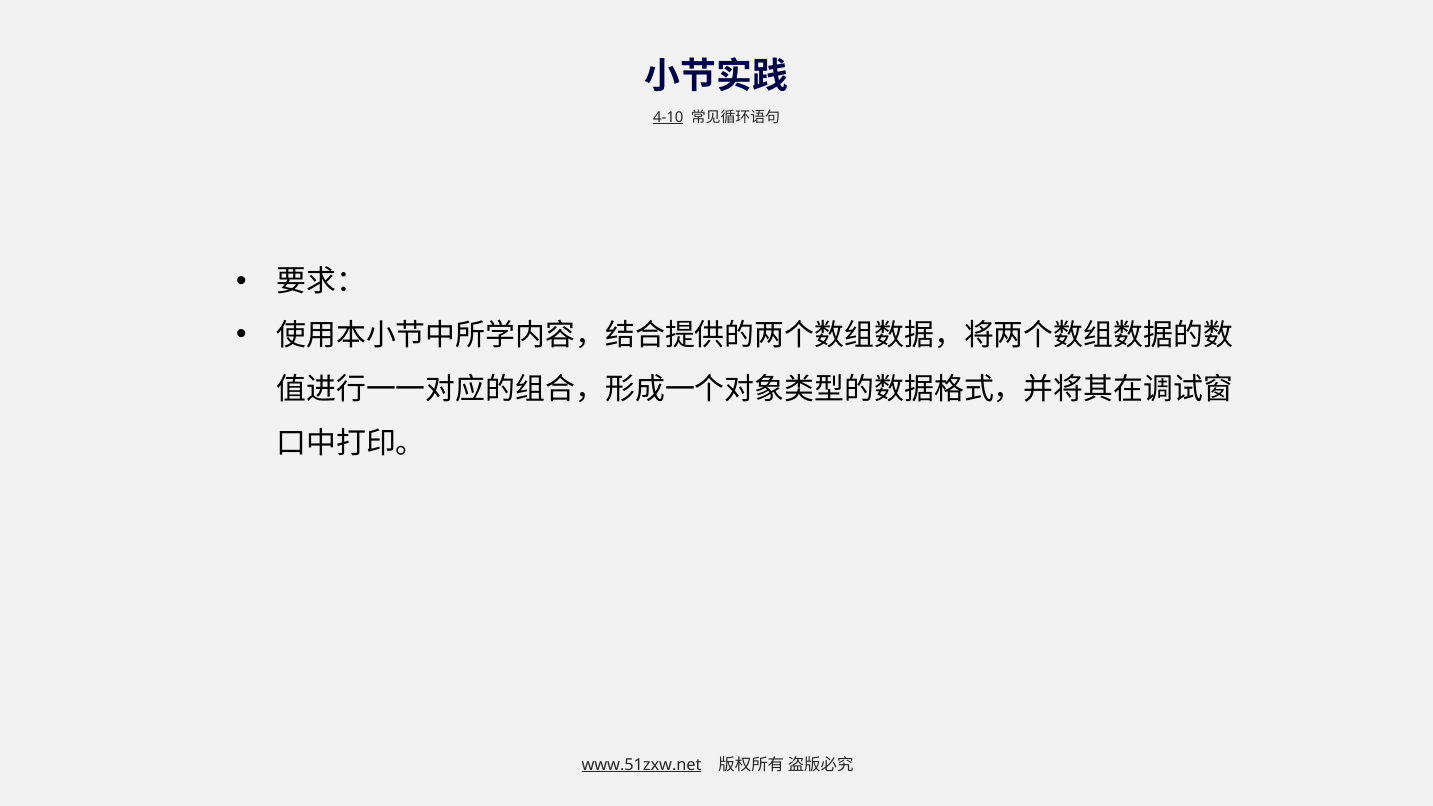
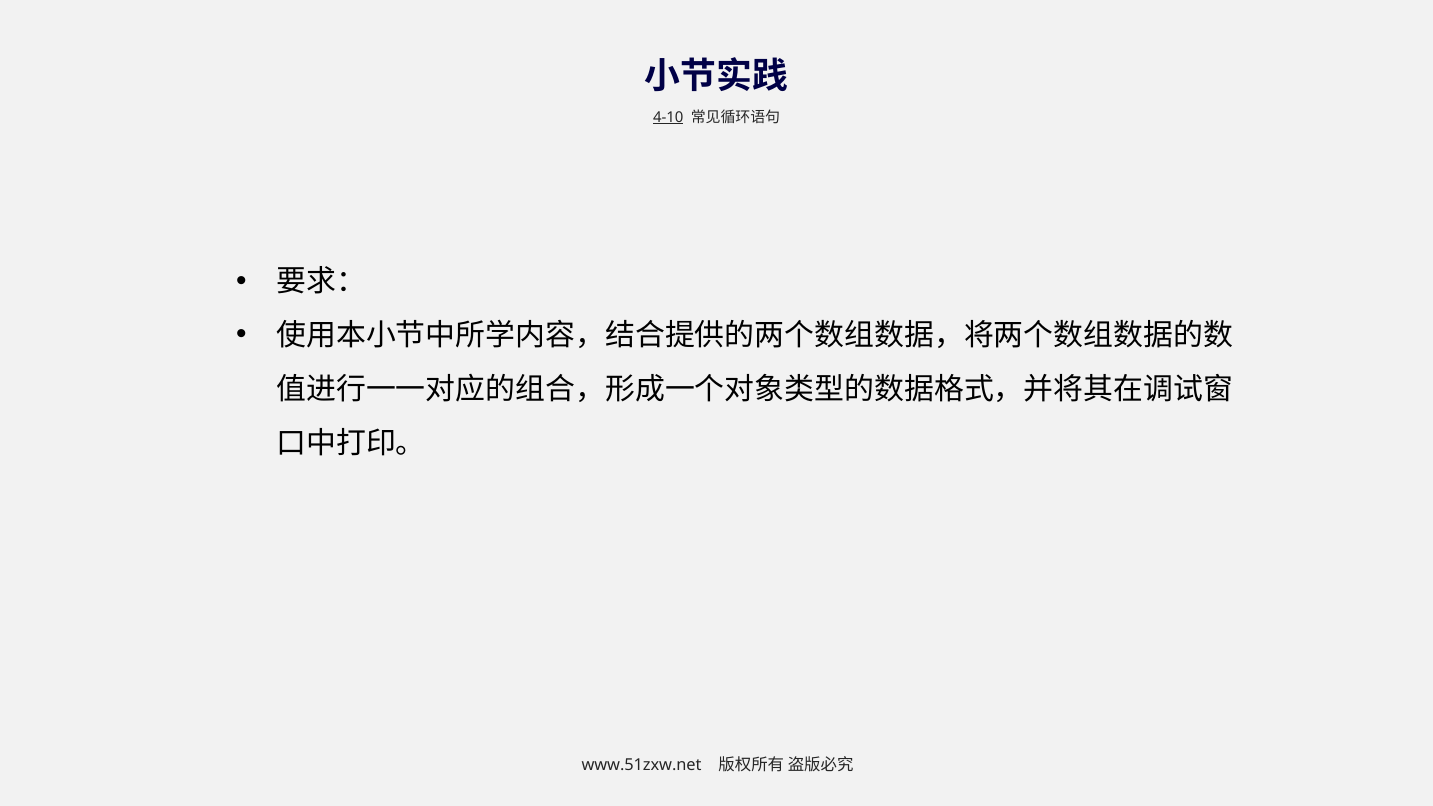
www.51zxw.net underline: present -> none
